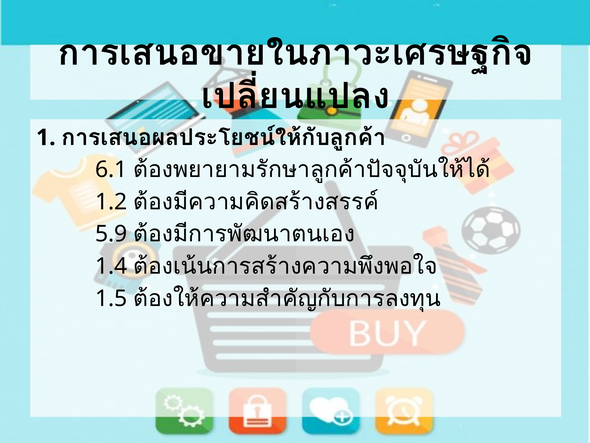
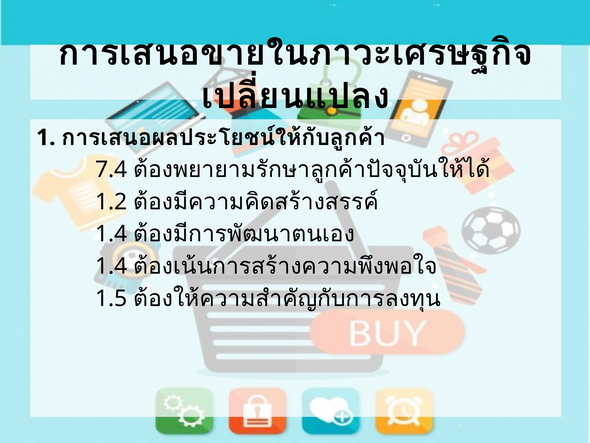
6.1: 6.1 -> 7.4
5.9 at (111, 234): 5.9 -> 1.4
